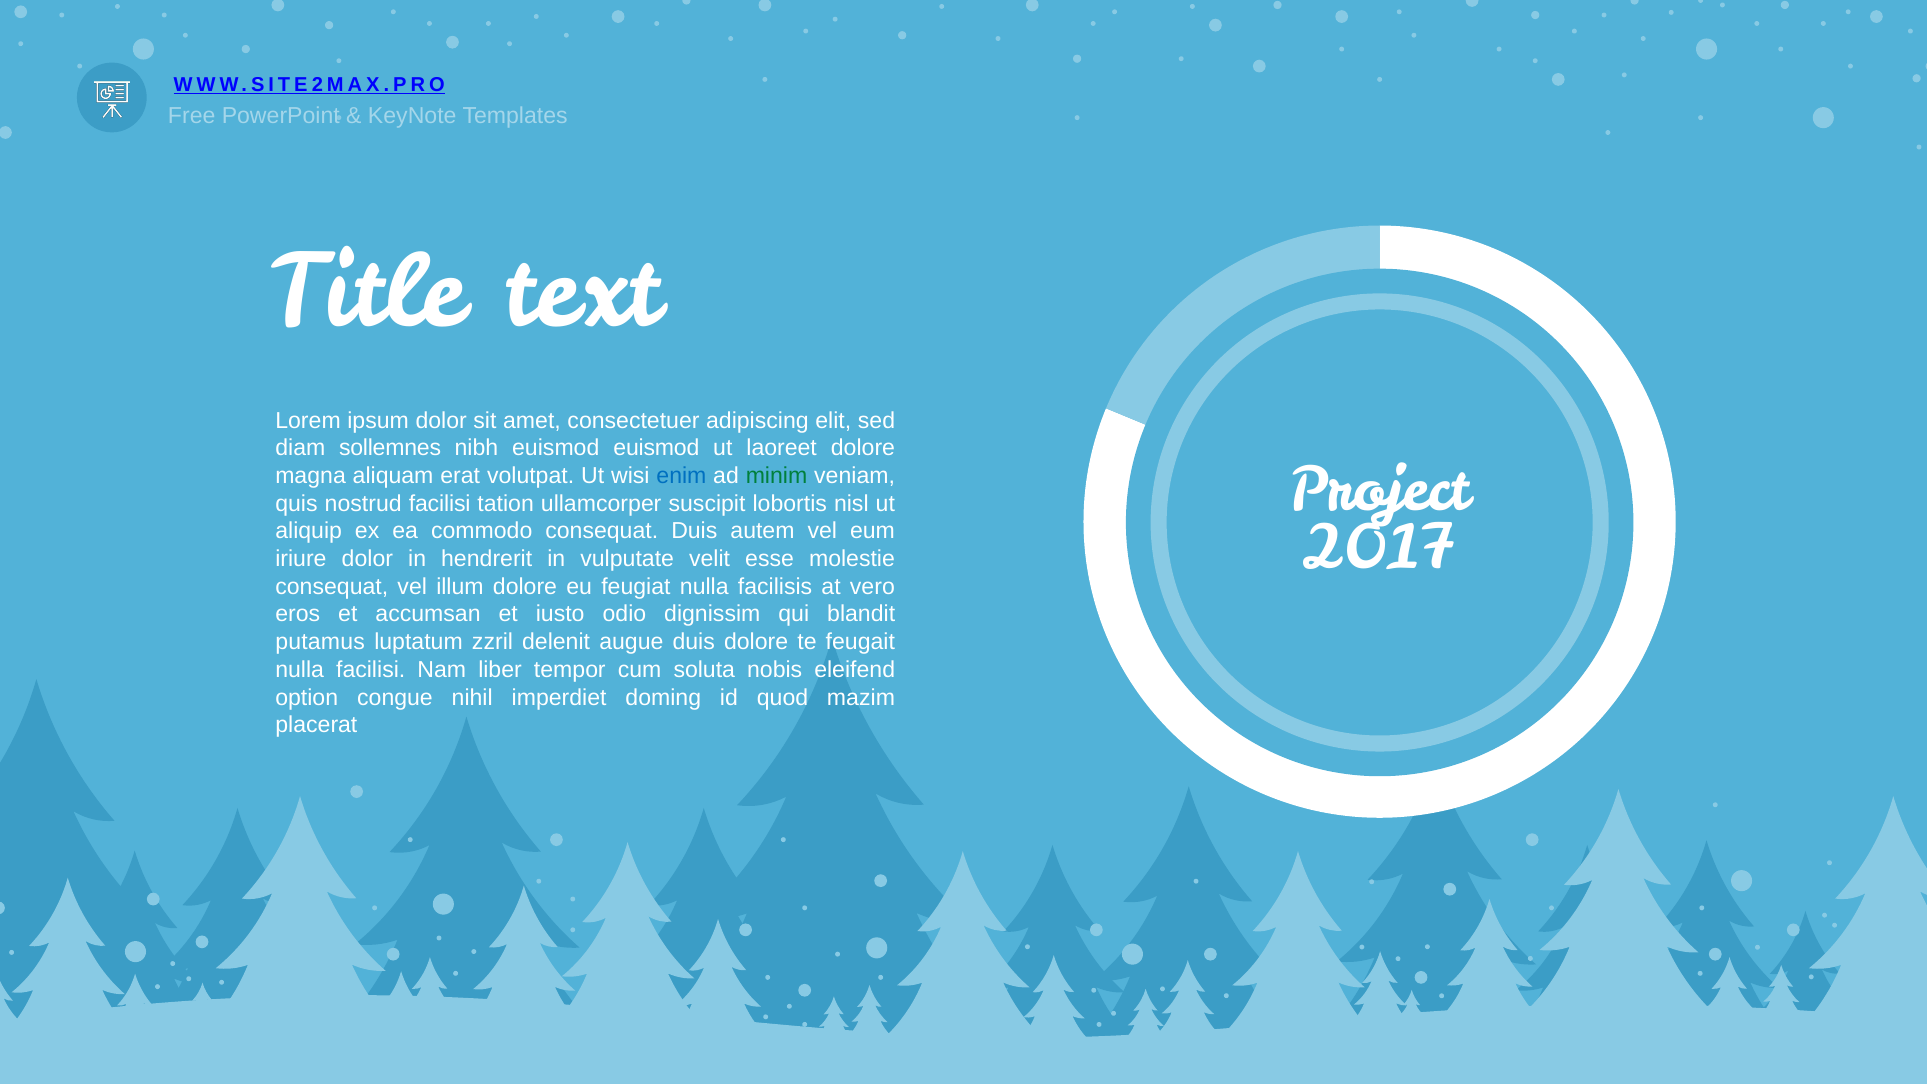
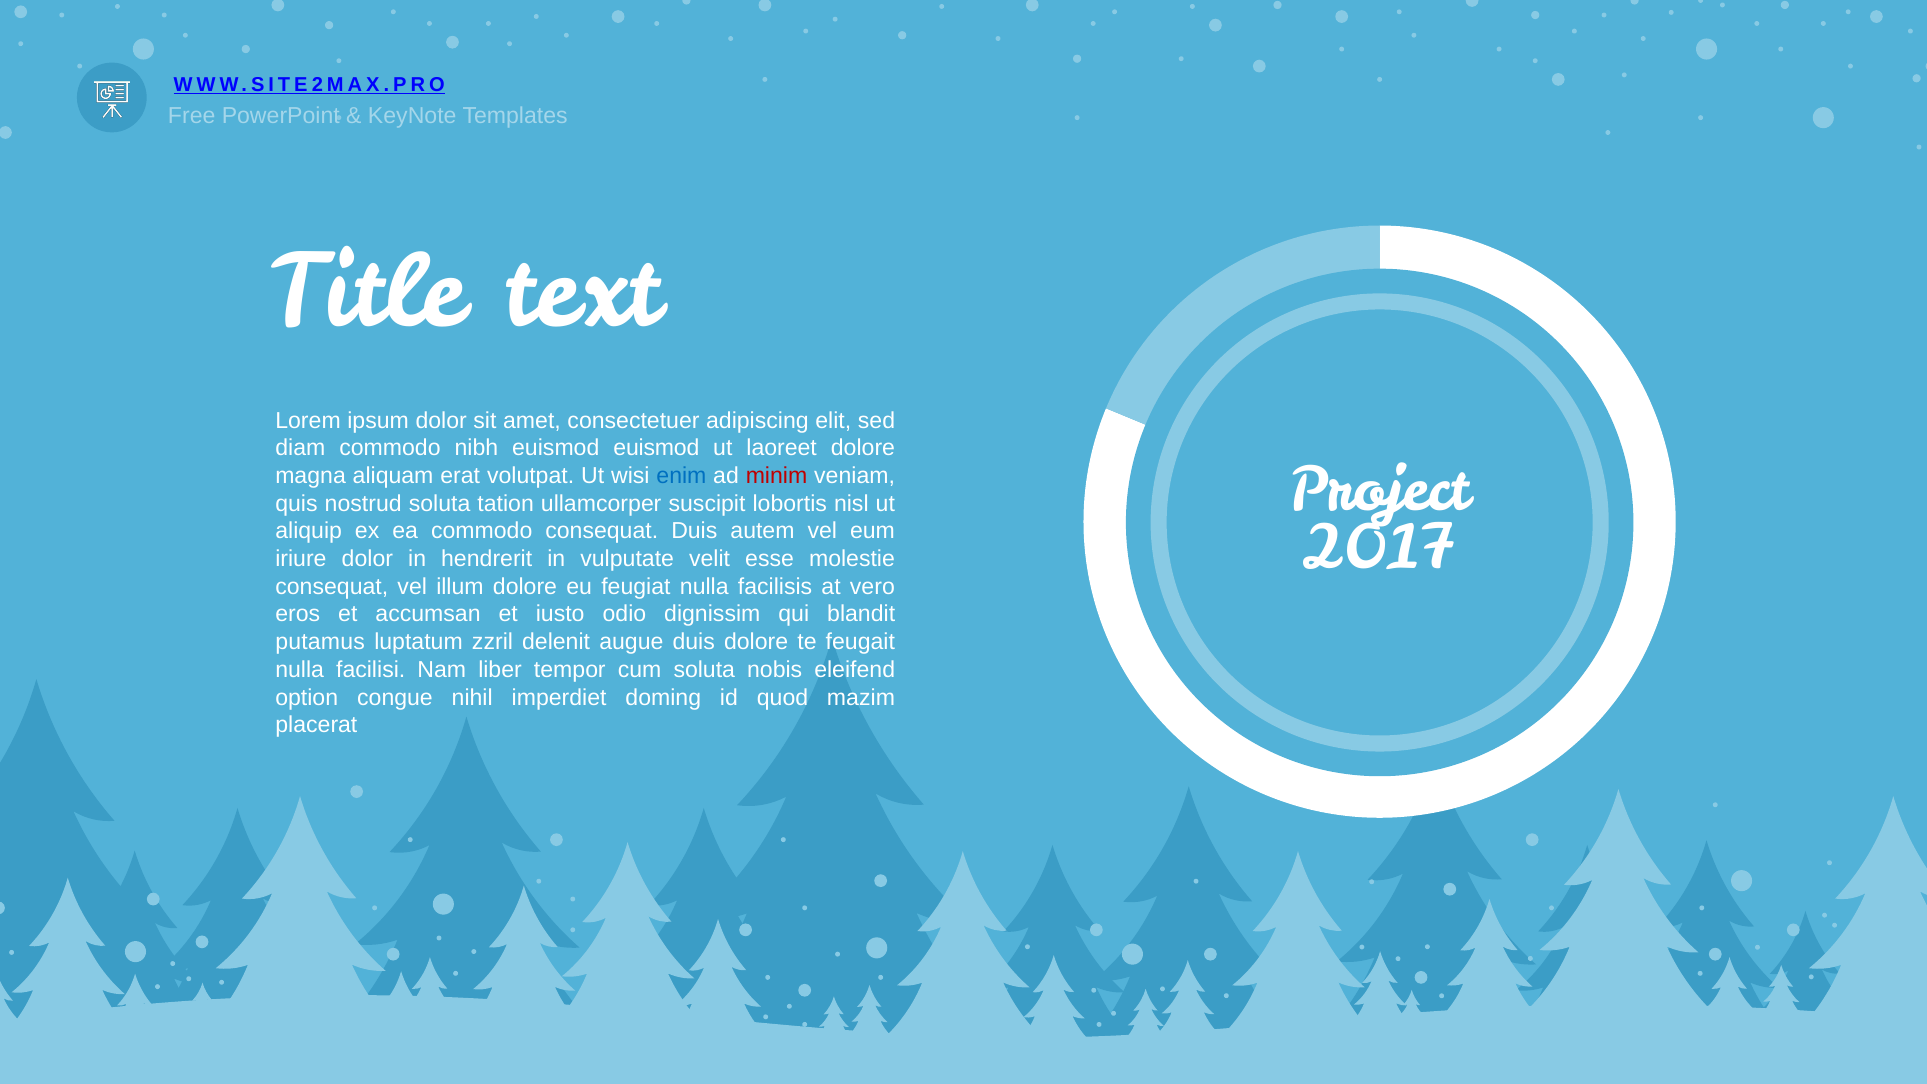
diam sollemnes: sollemnes -> commodo
minim colour: green -> red
nostrud facilisi: facilisi -> soluta
